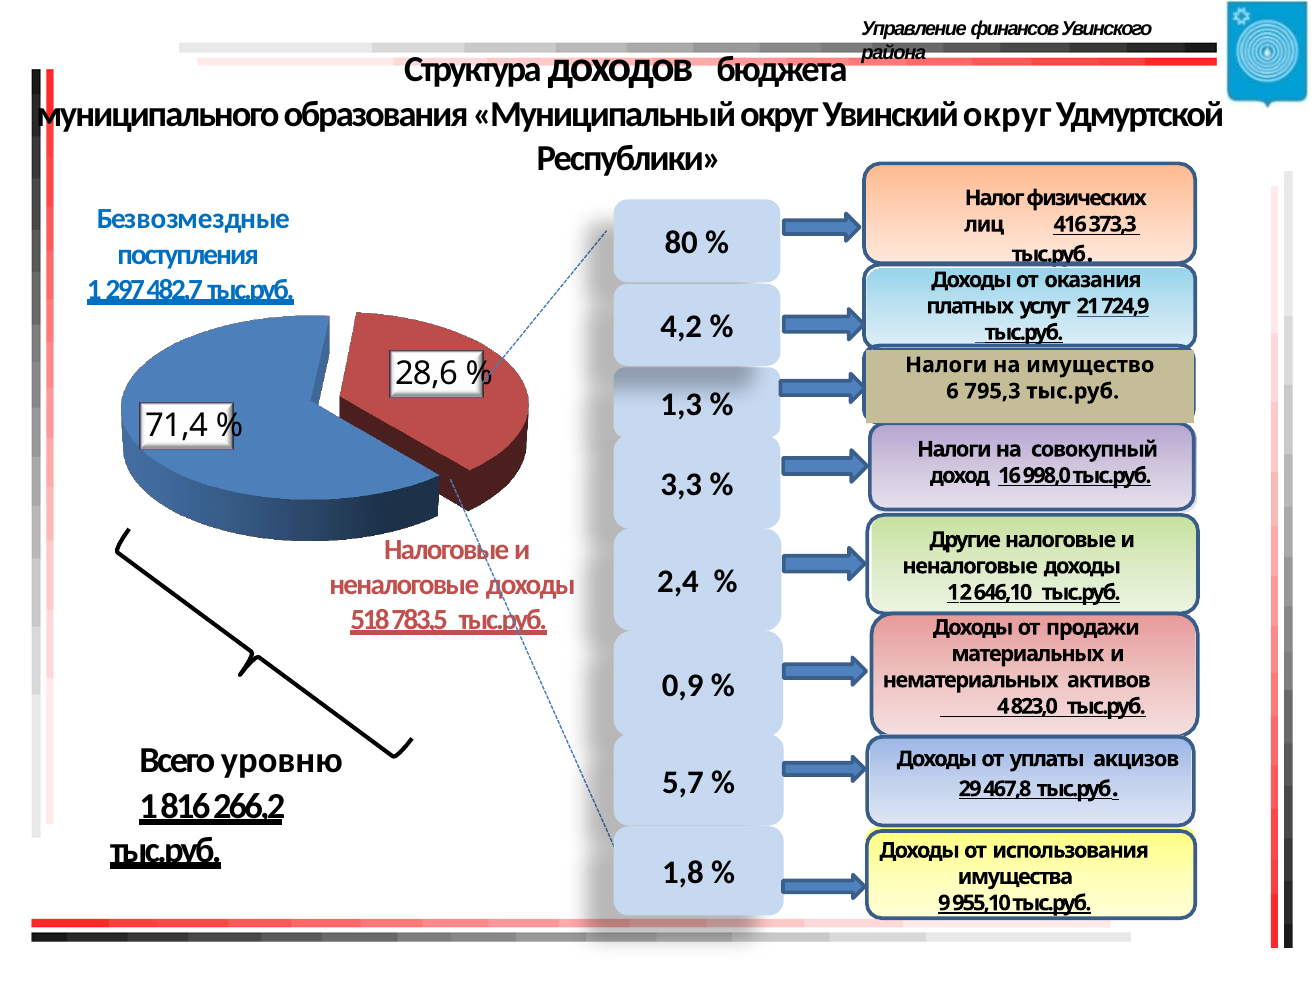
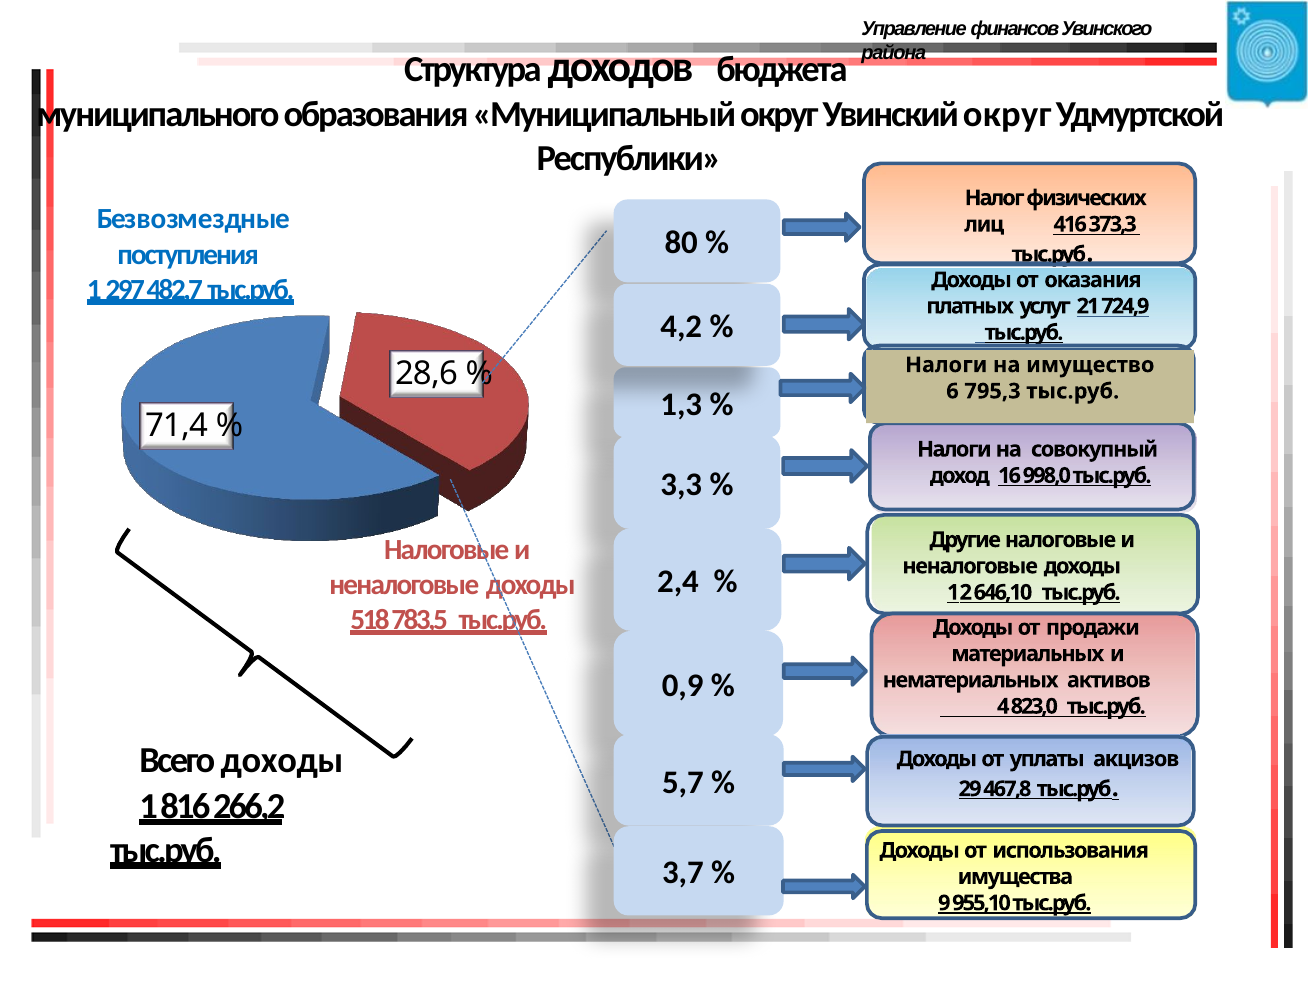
Всего уровню: уровню -> доходы
1,8: 1,8 -> 3,7
